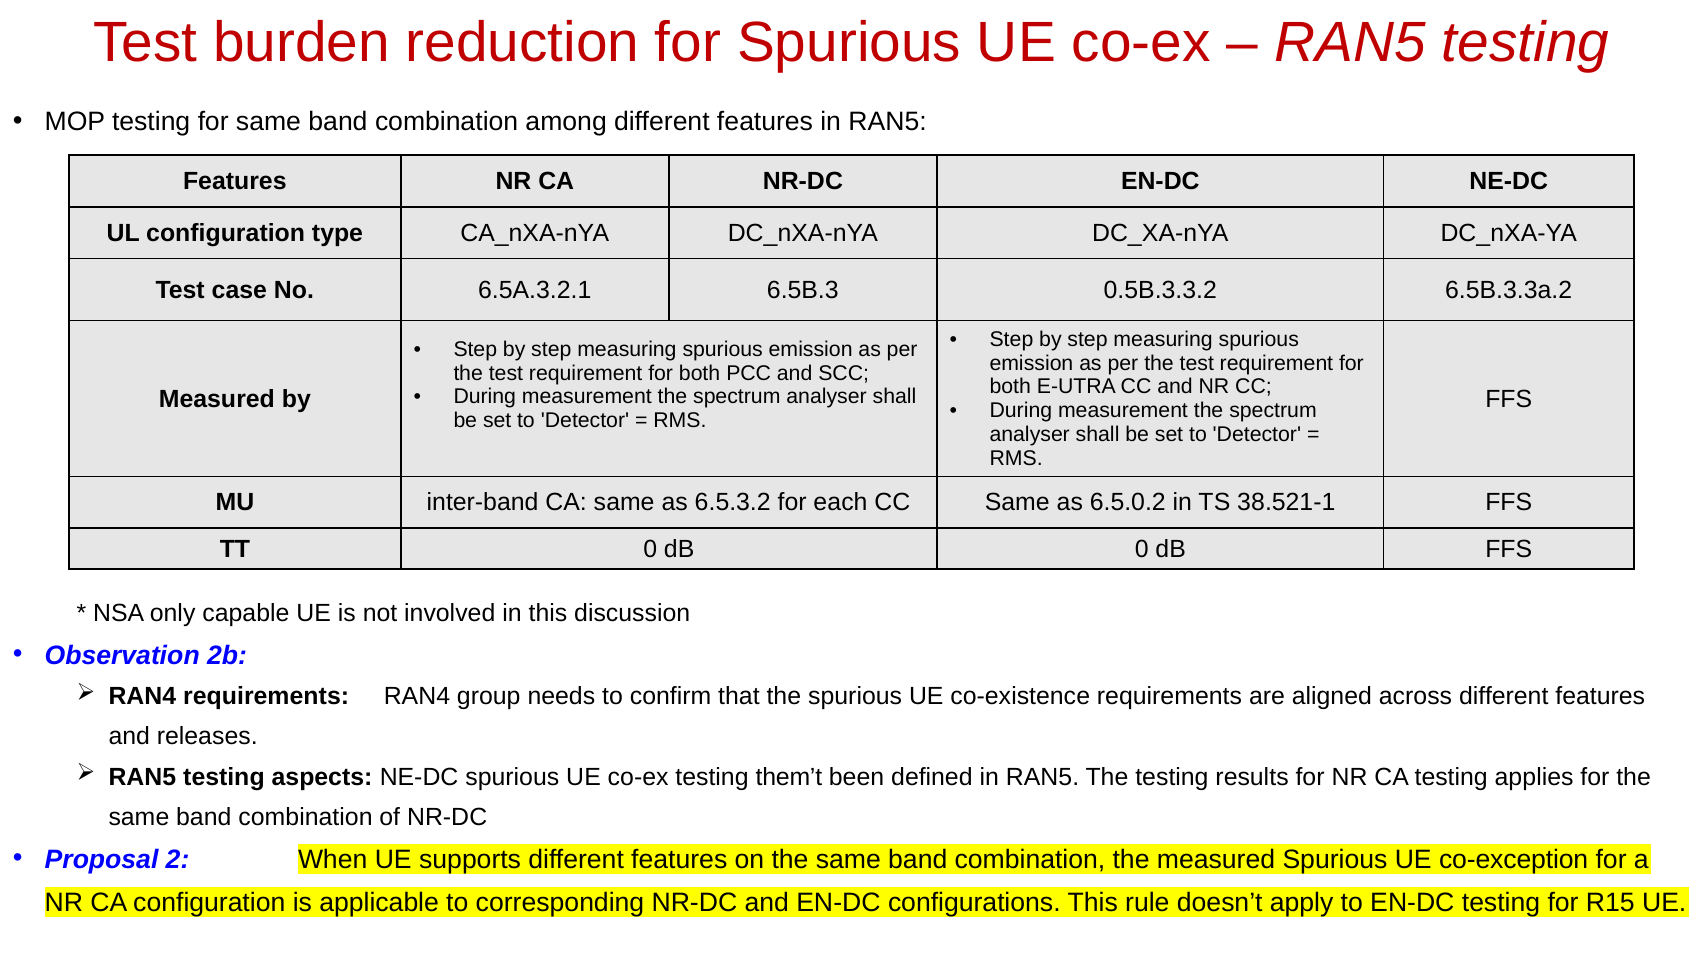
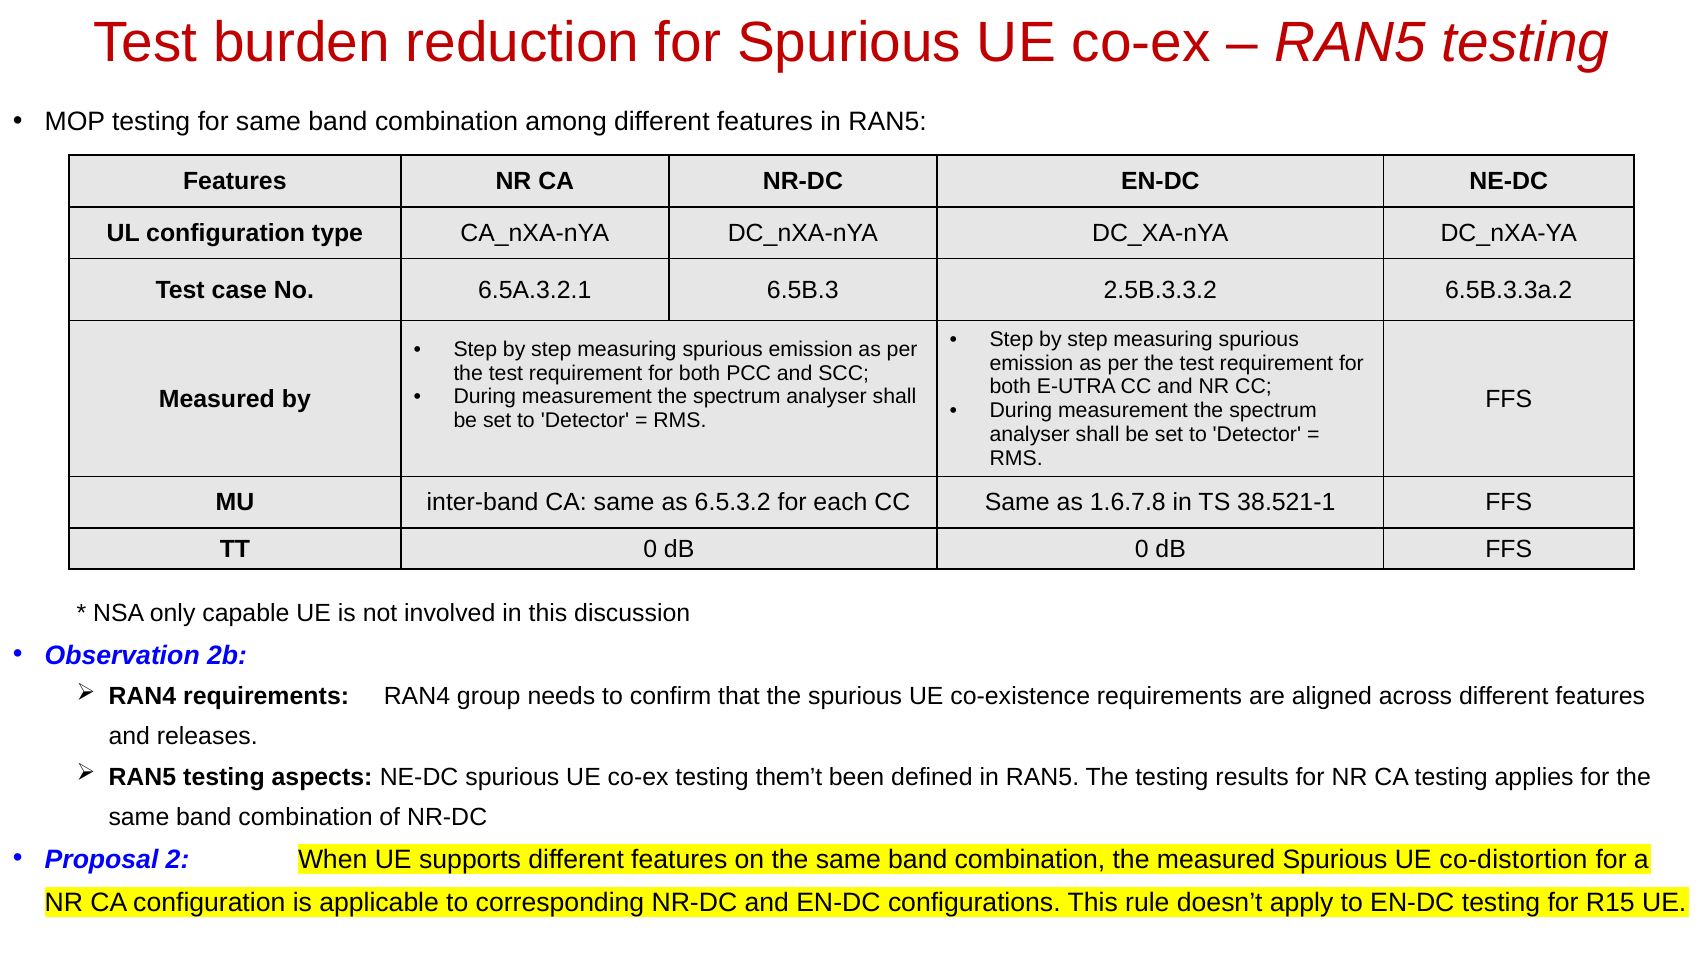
0.5B.3.3.2: 0.5B.3.3.2 -> 2.5B.3.3.2
6.5.0.2: 6.5.0.2 -> 1.6.7.8
co-exception: co-exception -> co-distortion
